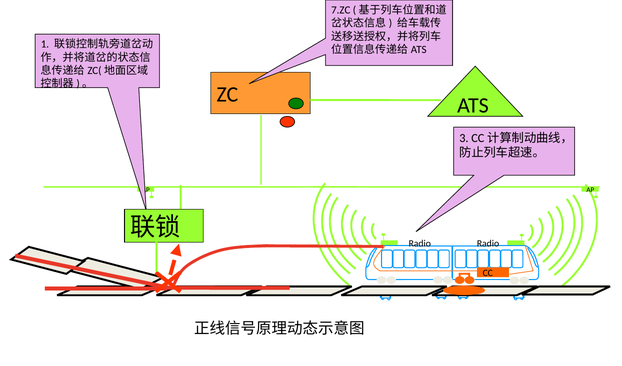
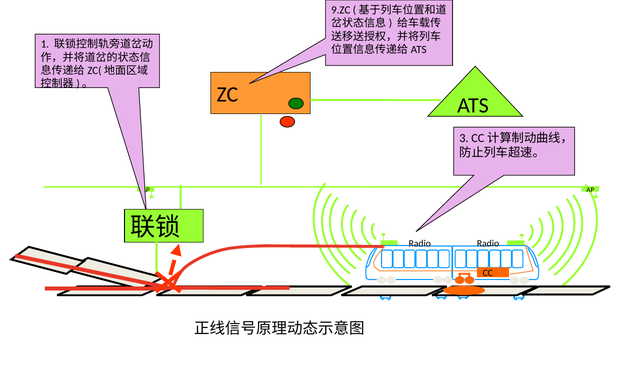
7.ZC: 7.ZC -> 9.ZC
